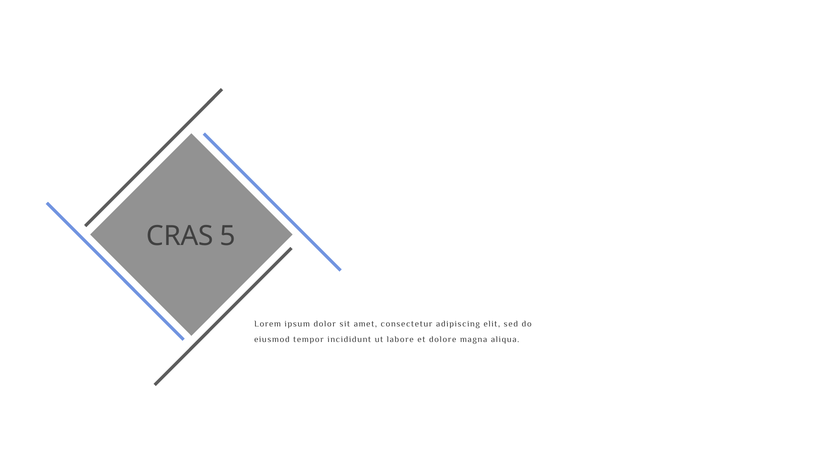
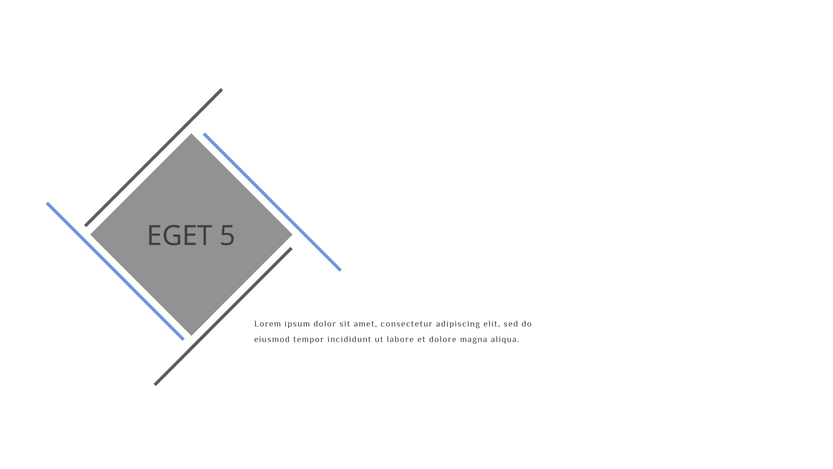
CRAS: CRAS -> EGET
